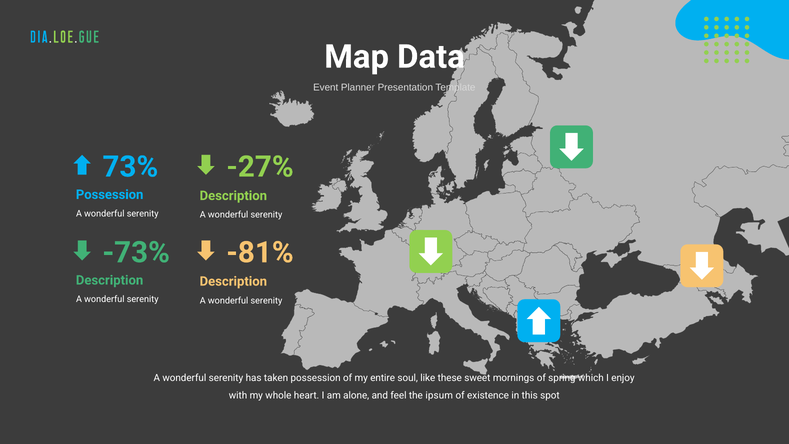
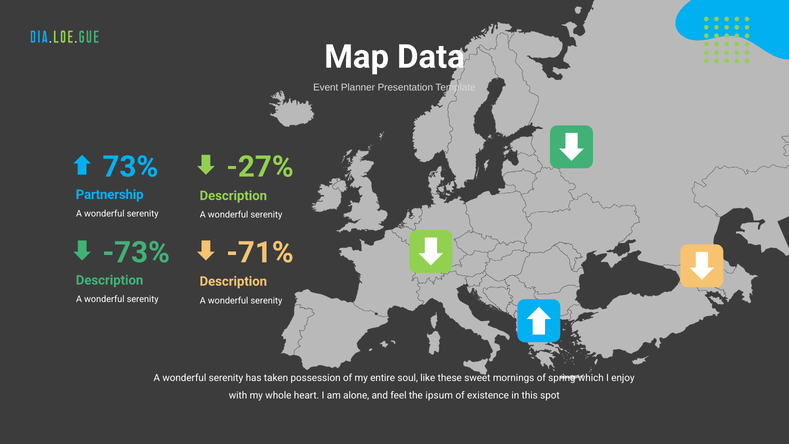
Possession at (110, 194): Possession -> Partnership
-81%: -81% -> -71%
